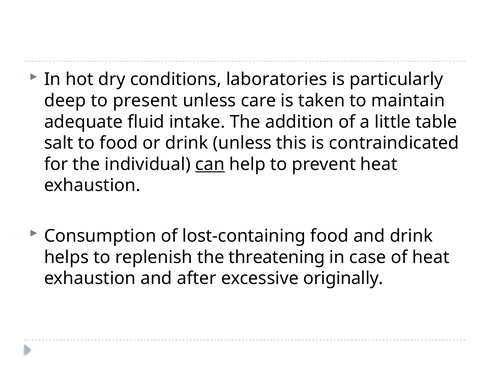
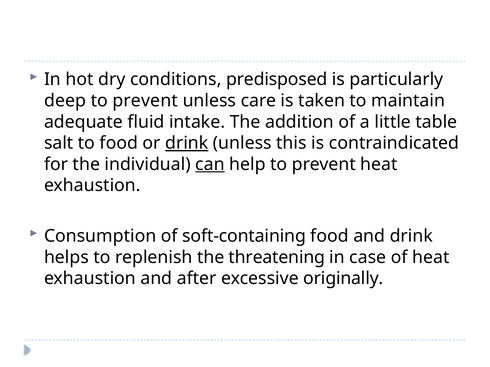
laboratories: laboratories -> predisposed
present at (145, 101): present -> prevent
drink at (187, 143) underline: none -> present
lost-containing: lost-containing -> soft-containing
